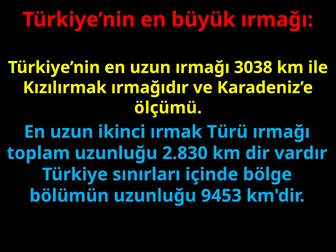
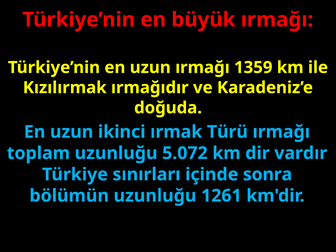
3038: 3038 -> 1359
ölçümü: ölçümü -> doğuda
2.830: 2.830 -> 5.072
bölge: bölge -> sonra
9453: 9453 -> 1261
